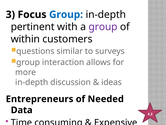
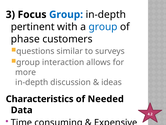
group at (103, 27) colour: purple -> blue
within: within -> phase
Entrepreneurs: Entrepreneurs -> Characteristics
